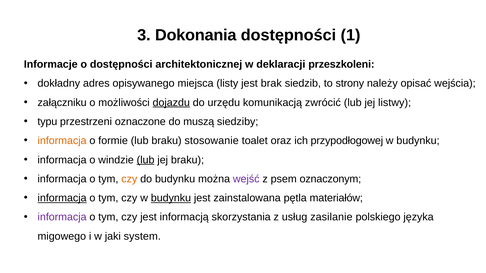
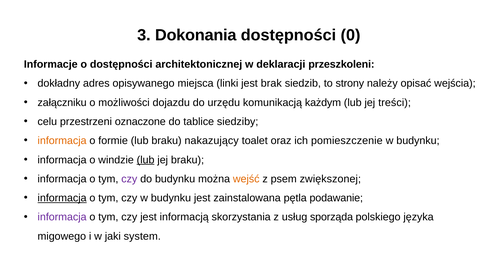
1: 1 -> 0
listy: listy -> linki
dojazdu underline: present -> none
zwrócić: zwrócić -> każdym
listwy: listwy -> treści
typu: typu -> celu
muszą: muszą -> tablice
stosowanie: stosowanie -> nakazujący
przypodłogowej: przypodłogowej -> pomieszczenie
czy at (129, 179) colour: orange -> purple
wejść colour: purple -> orange
oznaczonym: oznaczonym -> zwiększonej
budynku at (171, 198) underline: present -> none
materiałów: materiałów -> podawanie
zasilanie: zasilanie -> sporząda
